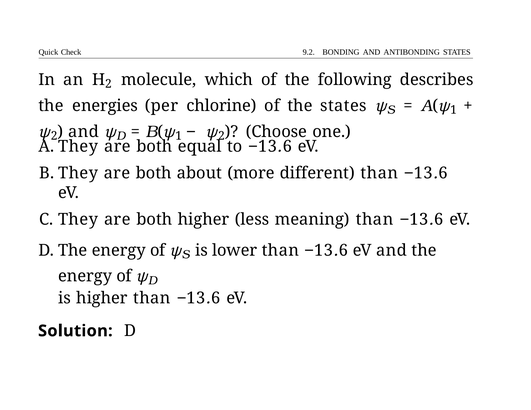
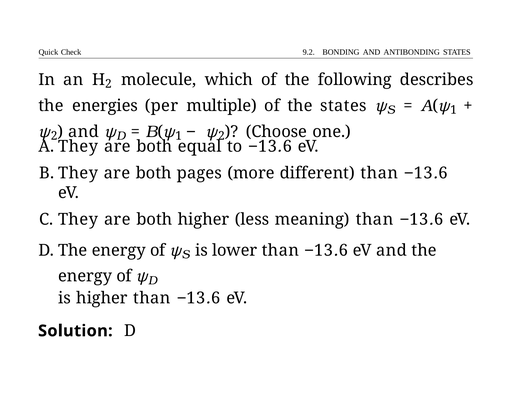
chlorine: chlorine -> multiple
about: about -> pages
